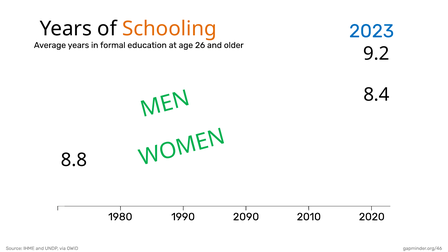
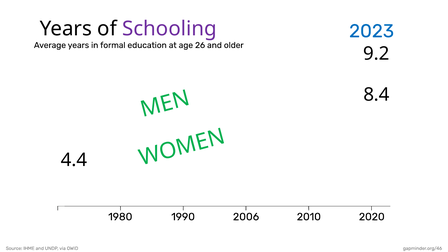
Schooling colour: orange -> purple
8.8: 8.8 -> 4.4
2090: 2090 -> 2006
